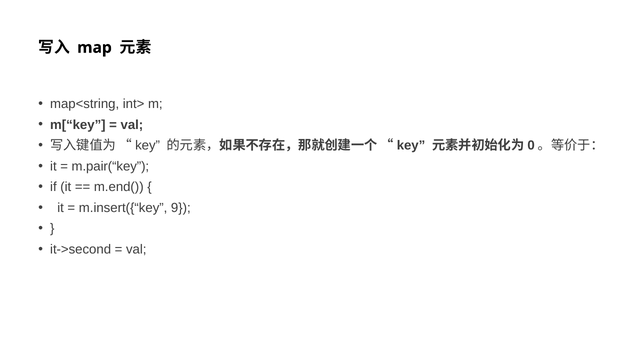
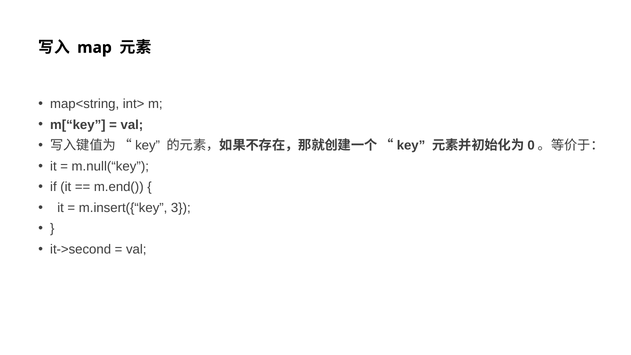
m.pair(“key: m.pair(“key -> m.null(“key
9: 9 -> 3
